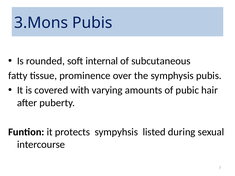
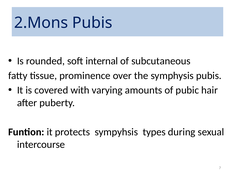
3.Mons: 3.Mons -> 2.Mons
listed: listed -> types
